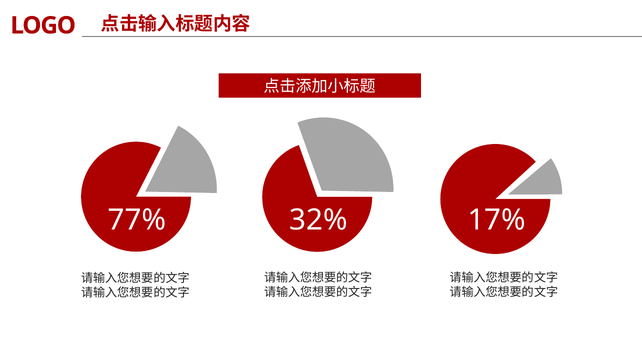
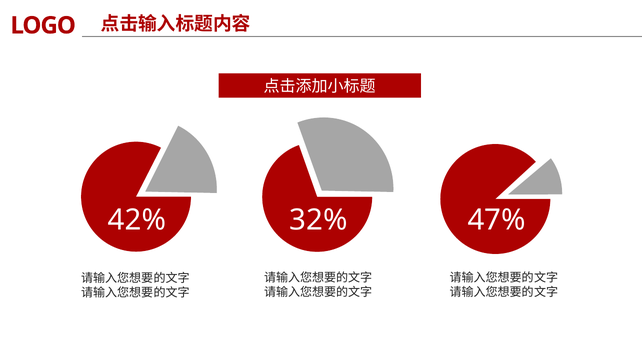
77%: 77% -> 42%
17%: 17% -> 47%
